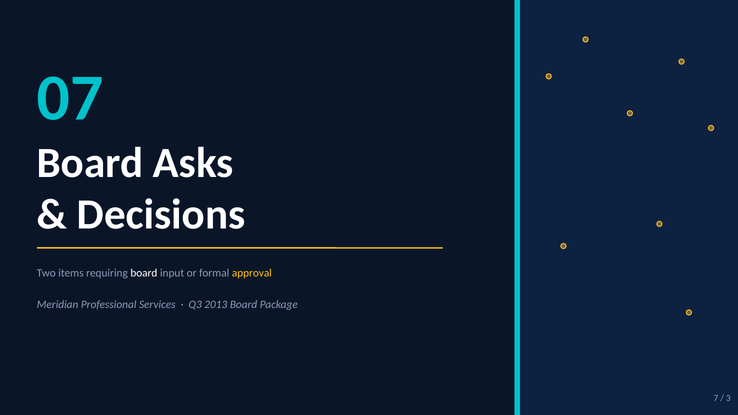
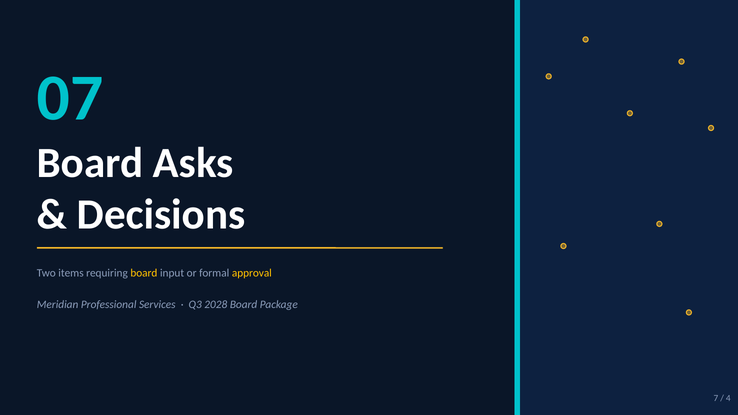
board at (144, 273) colour: white -> yellow
2013: 2013 -> 2028
3: 3 -> 4
